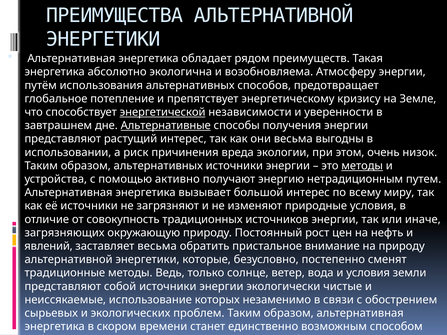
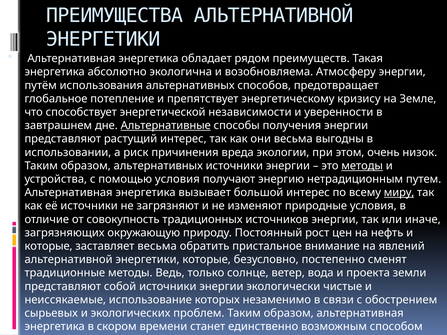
энергетической underline: present -> none
помощью активно: активно -> условия
миру underline: none -> present
явлений at (49, 246): явлений -> которые
на природу: природу -> явлений
и условия: условия -> проекта
